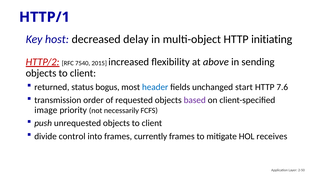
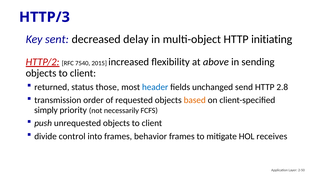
HTTP/1: HTTP/1 -> HTTP/3
host: host -> sent
bogus: bogus -> those
start: start -> send
7.6: 7.6 -> 2.8
based colour: purple -> orange
image: image -> simply
currently: currently -> behavior
